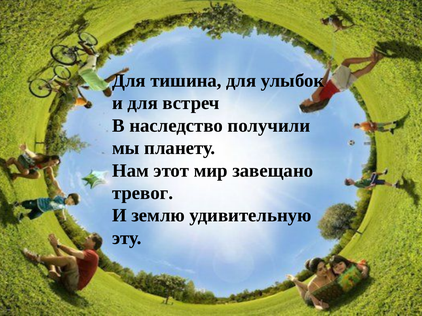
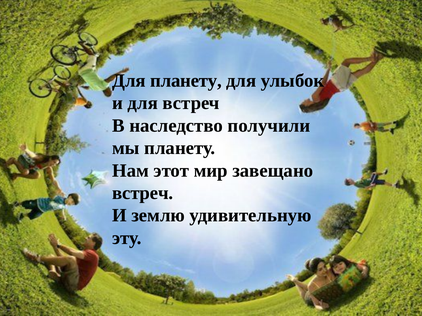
Для тишина: тишина -> планету
тревог at (143, 193): тревог -> встреч
